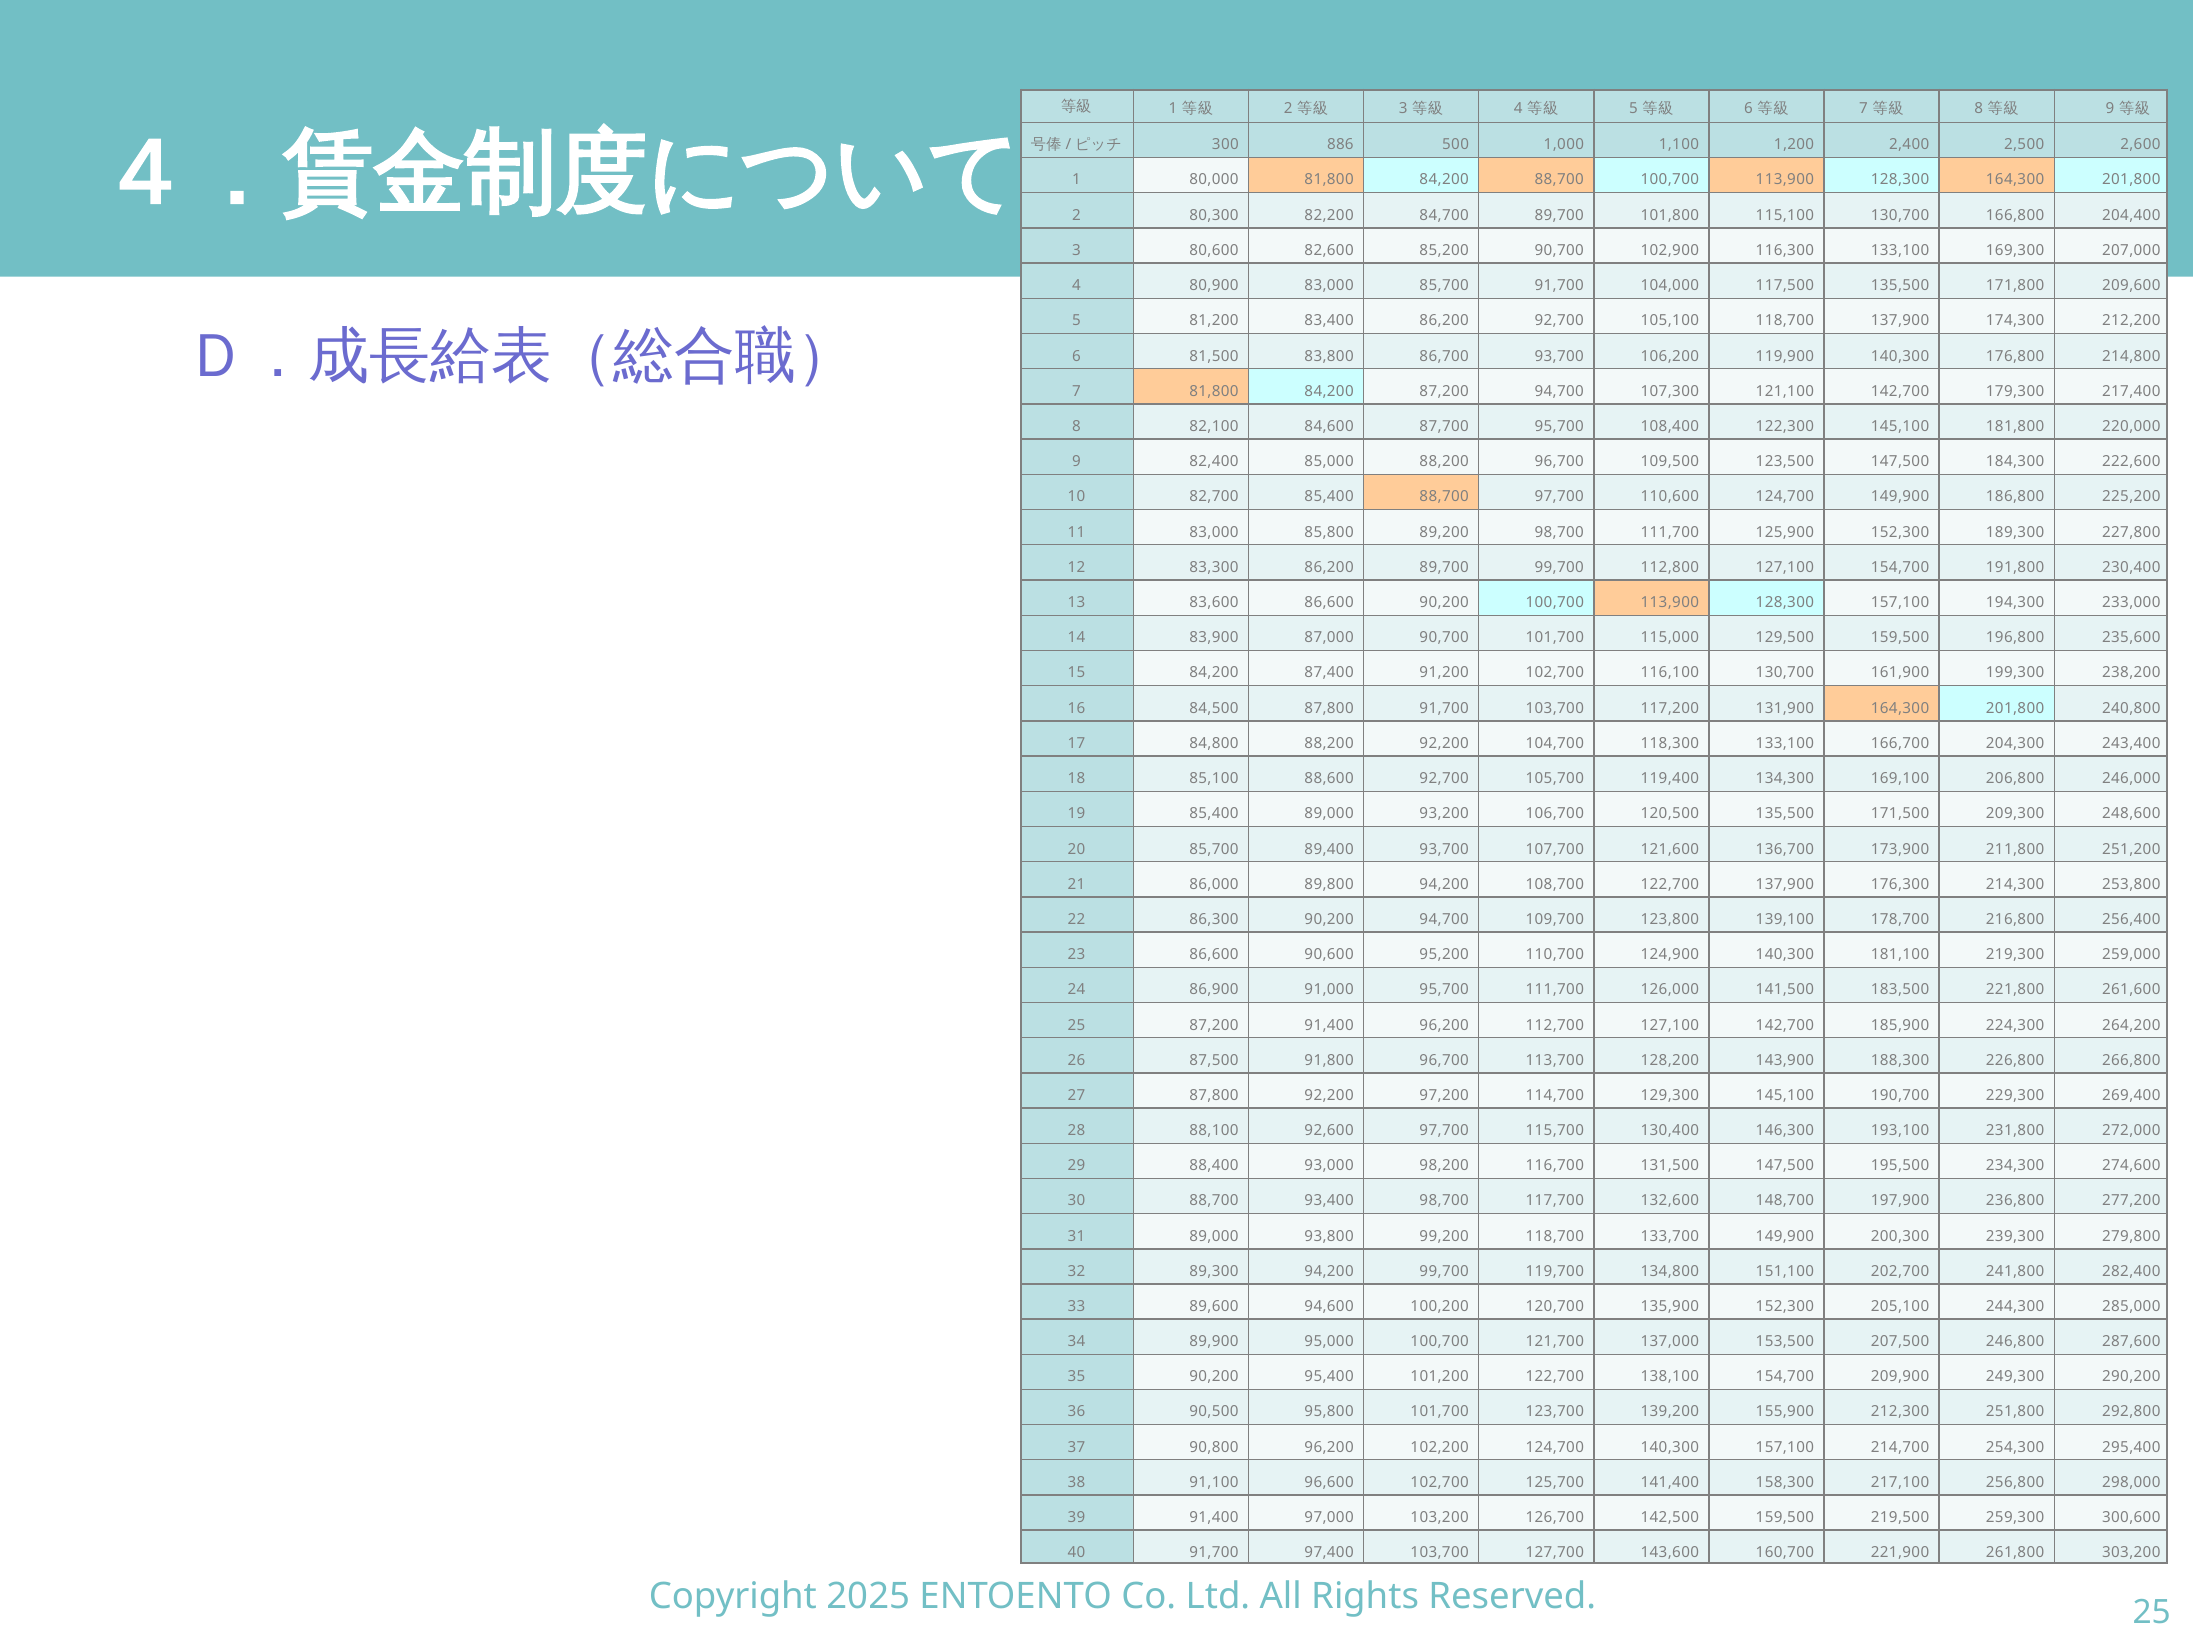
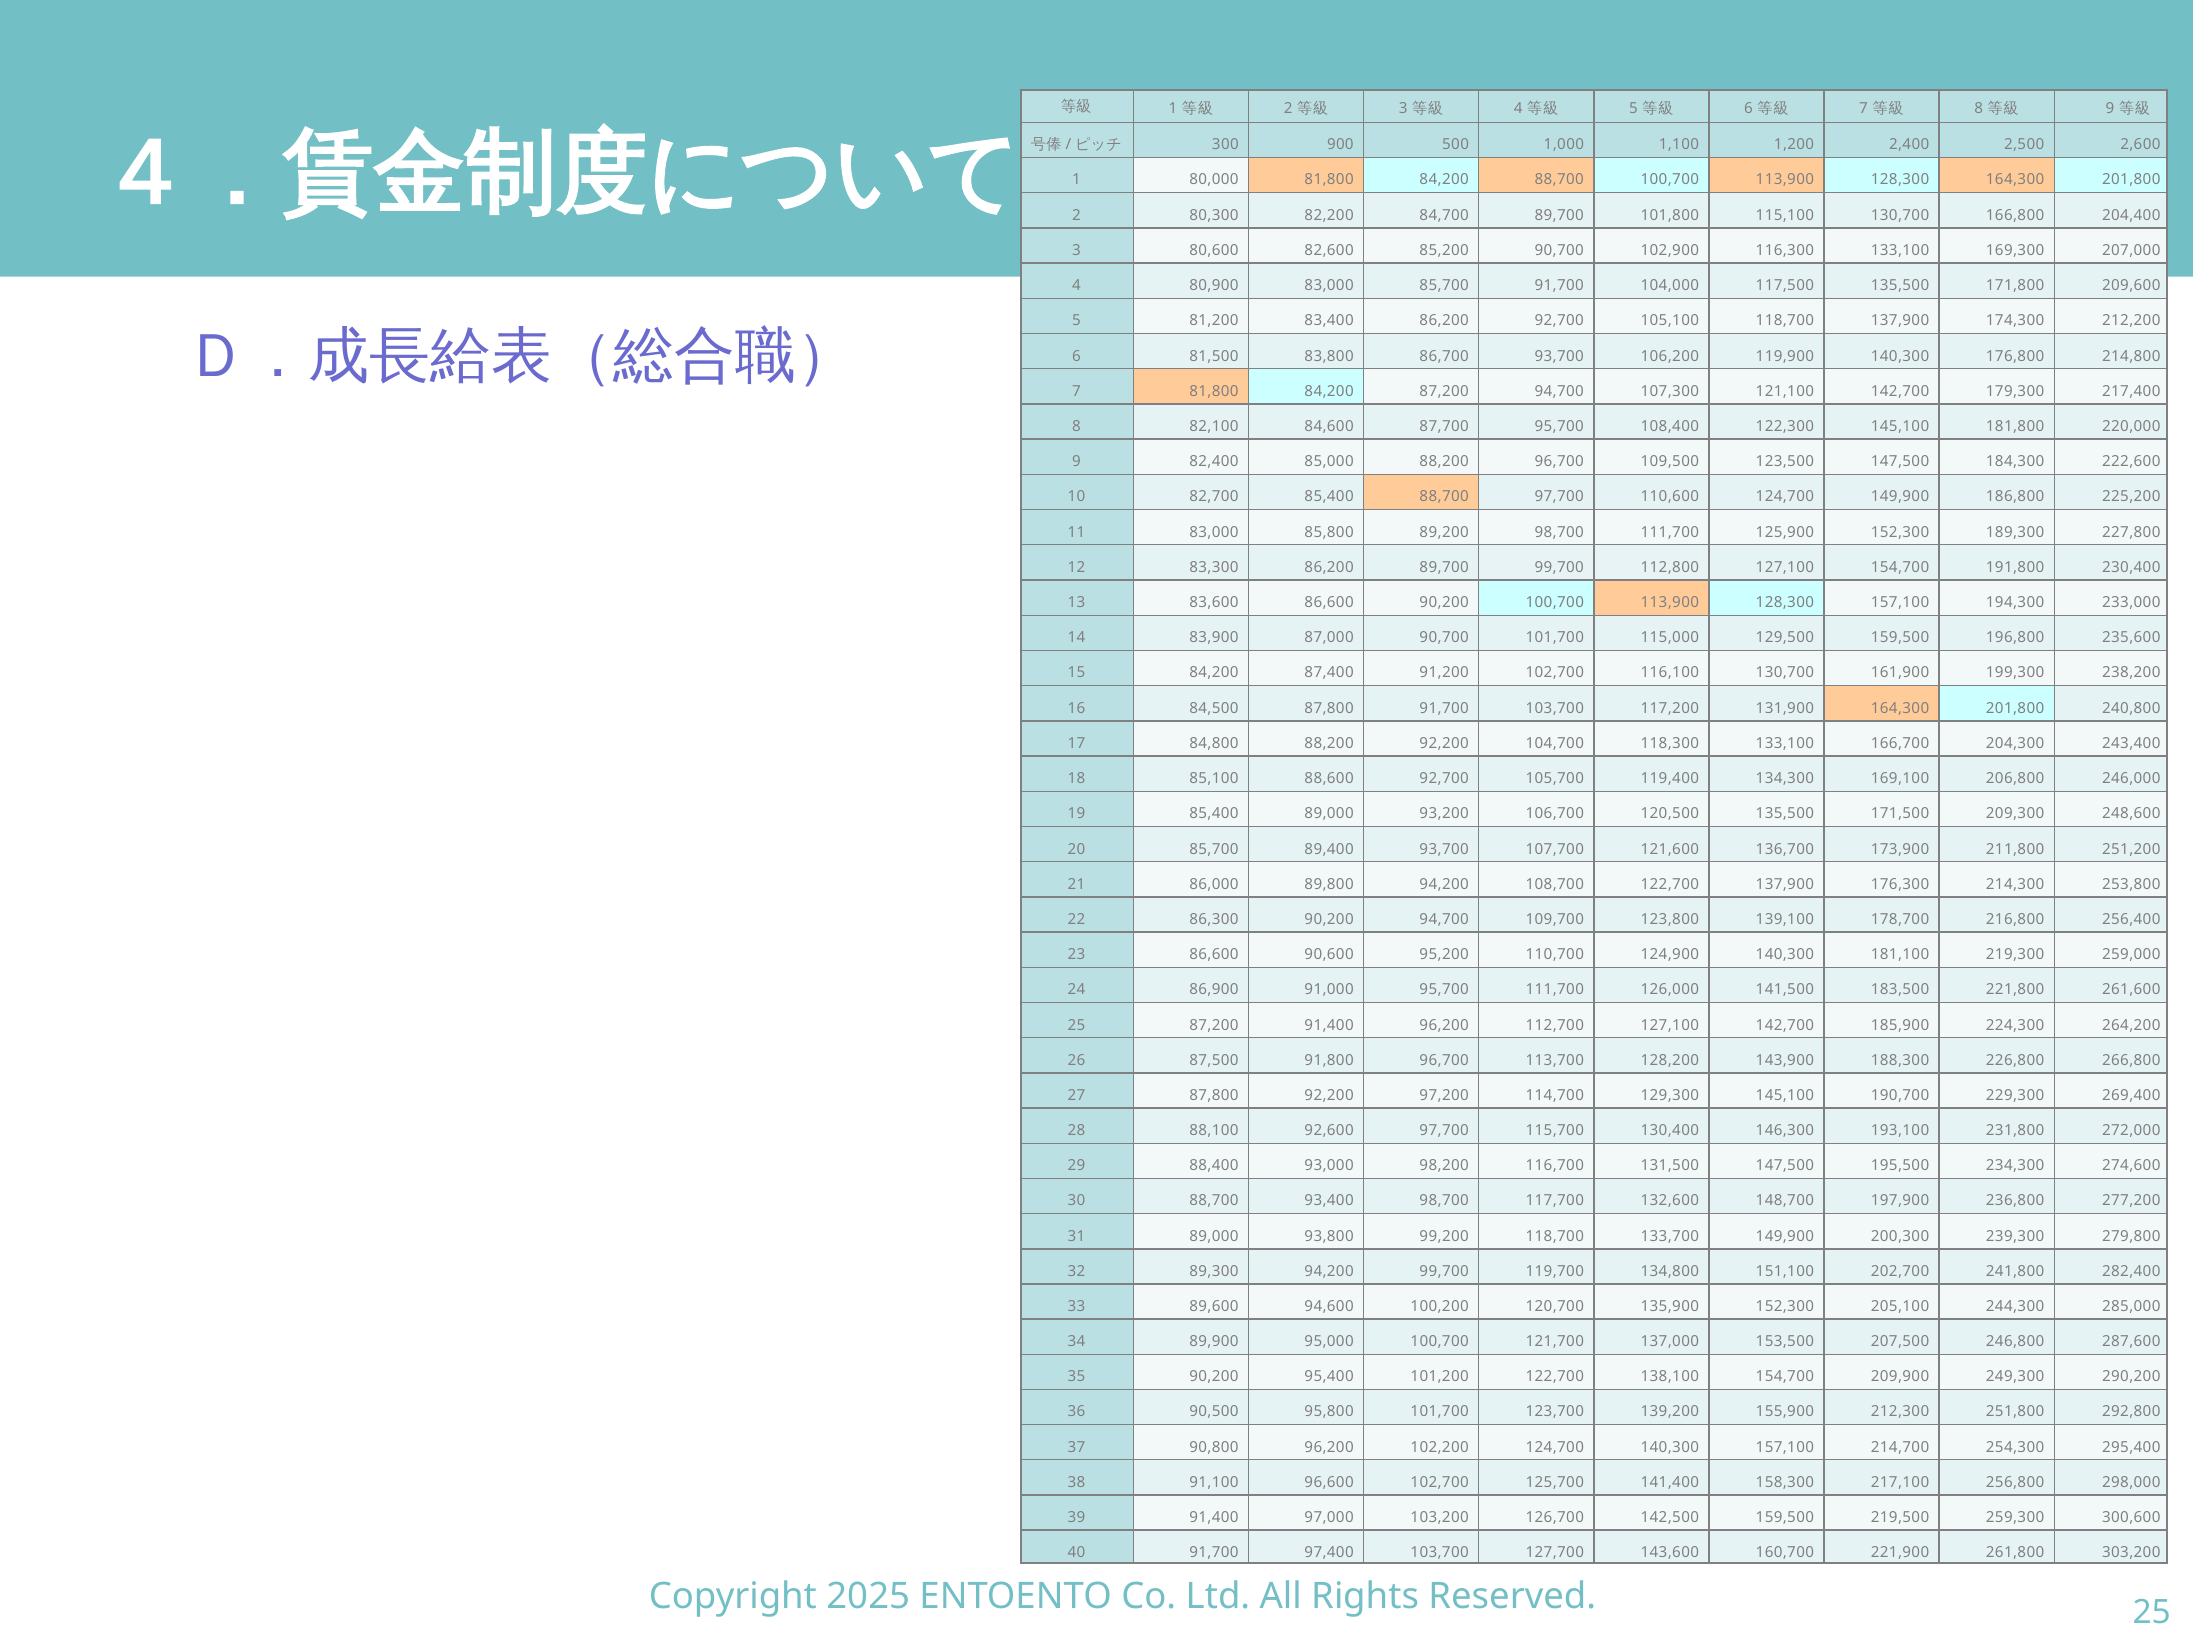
886: 886 -> 900
